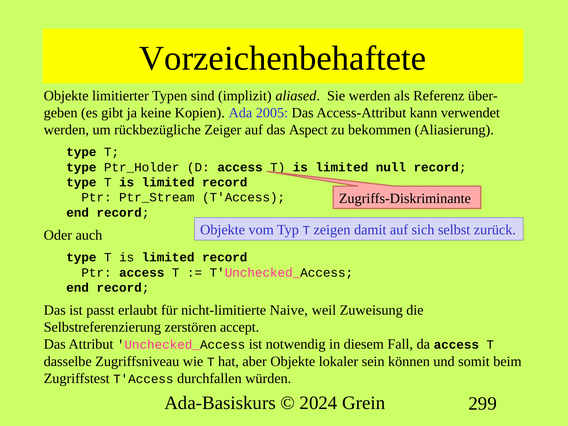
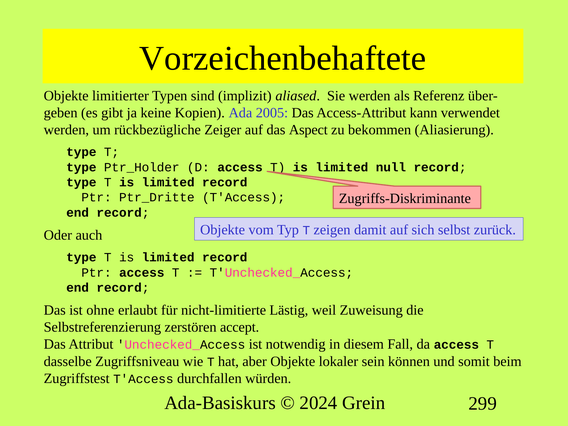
Ptr_Stream: Ptr_Stream -> Ptr_Dritte
passt: passt -> ohne
Naive: Naive -> Lästig
